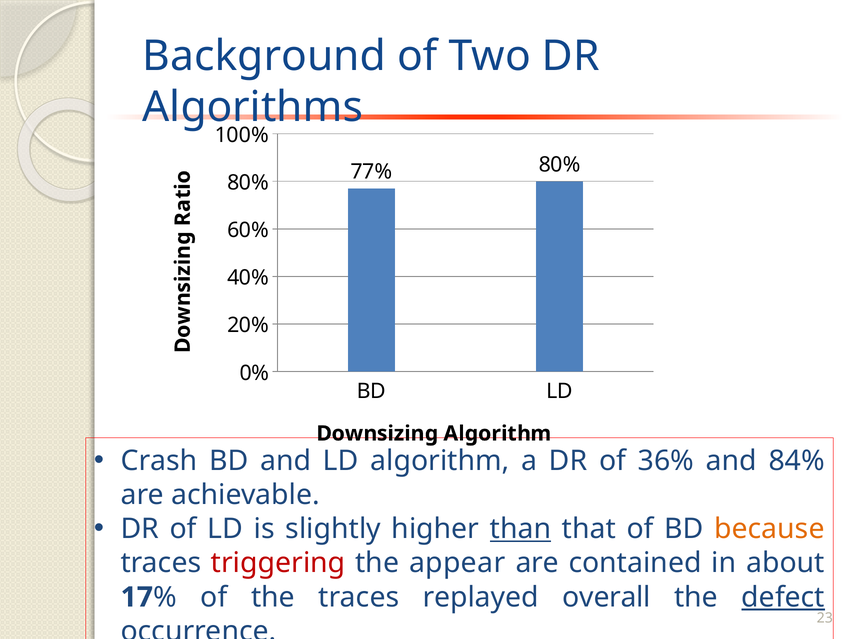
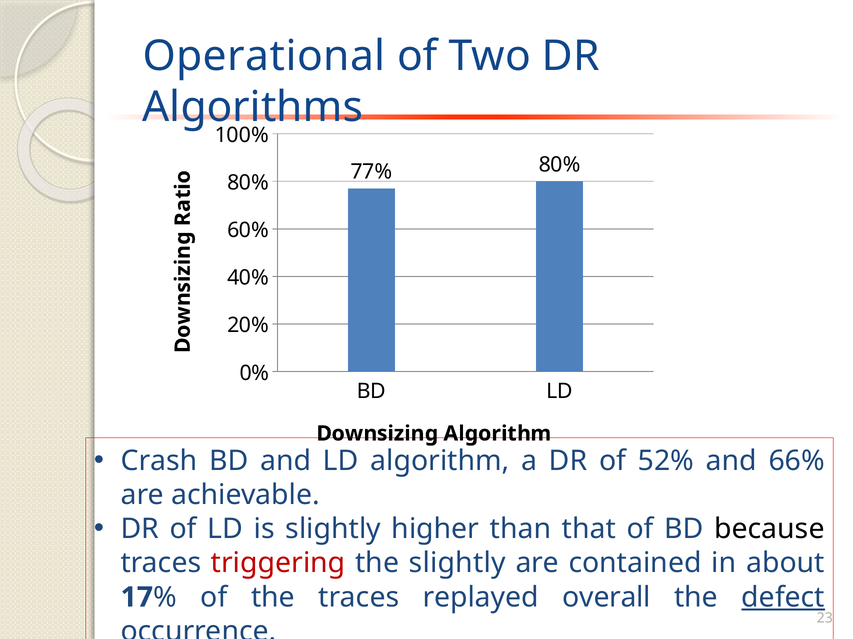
Background: Background -> Operational
36%: 36% -> 52%
84%: 84% -> 66%
than underline: present -> none
because colour: orange -> black
the appear: appear -> slightly
